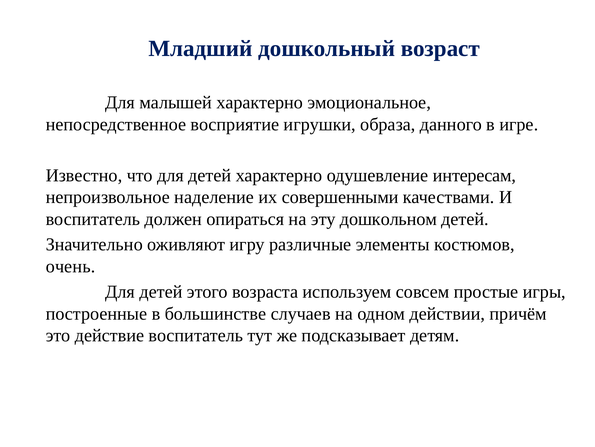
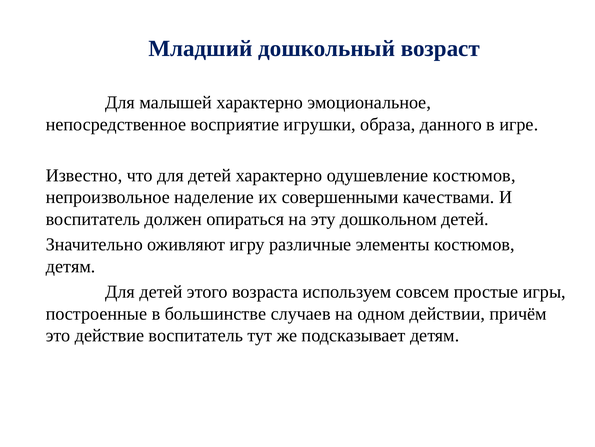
одушевление интересам: интересам -> костюмов
очень at (71, 266): очень -> детям
